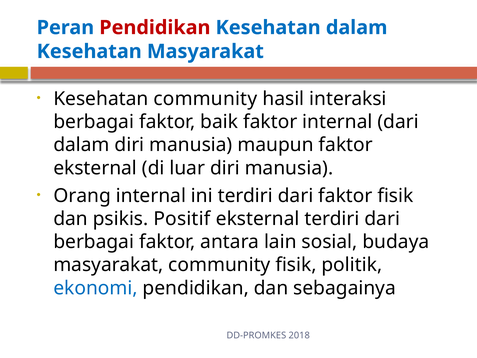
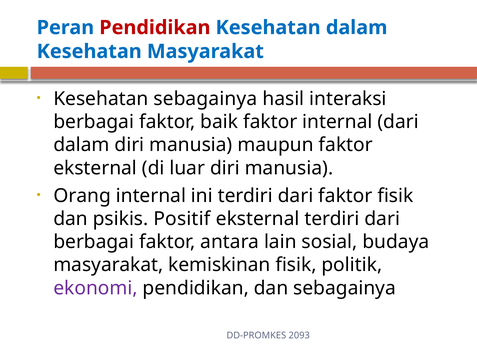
Kesehatan community: community -> sebagainya
masyarakat community: community -> kemiskinan
ekonomi colour: blue -> purple
2018: 2018 -> 2093
